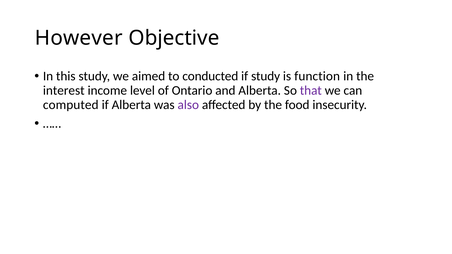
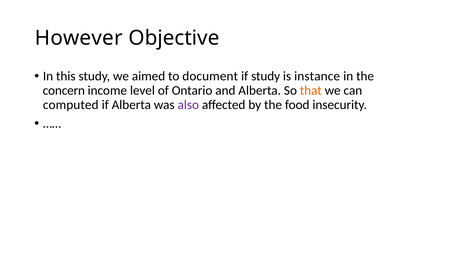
conducted: conducted -> document
function: function -> instance
interest: interest -> concern
that colour: purple -> orange
